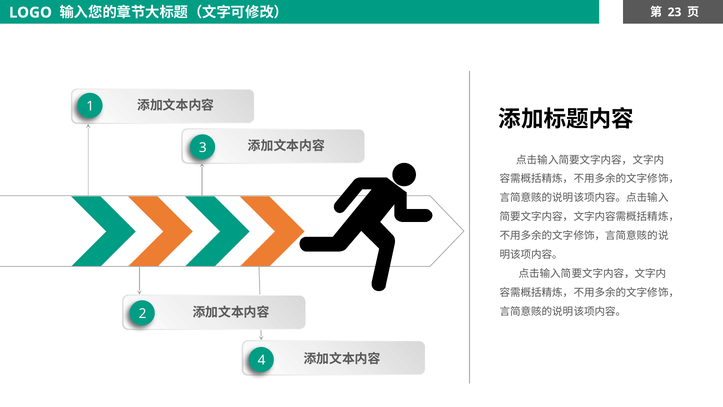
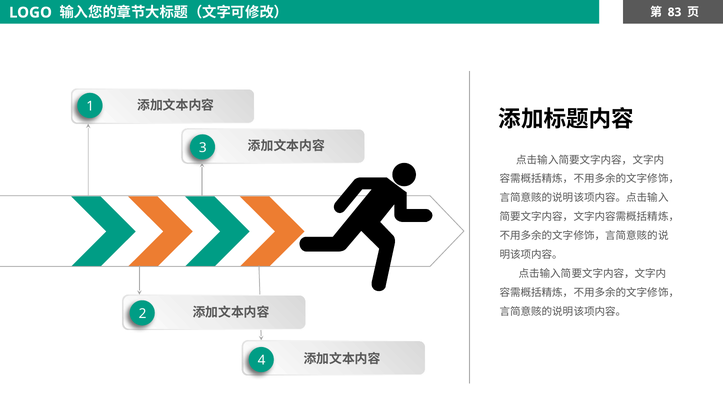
23: 23 -> 83
